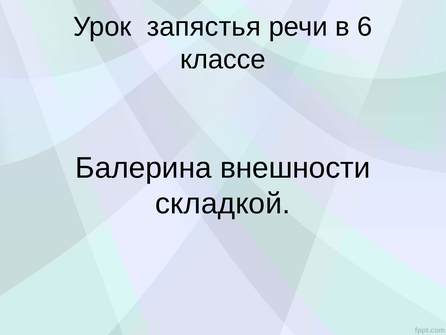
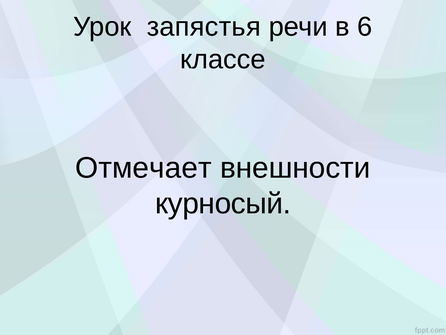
Балерина: Балерина -> Отмечает
складкой: складкой -> курносый
